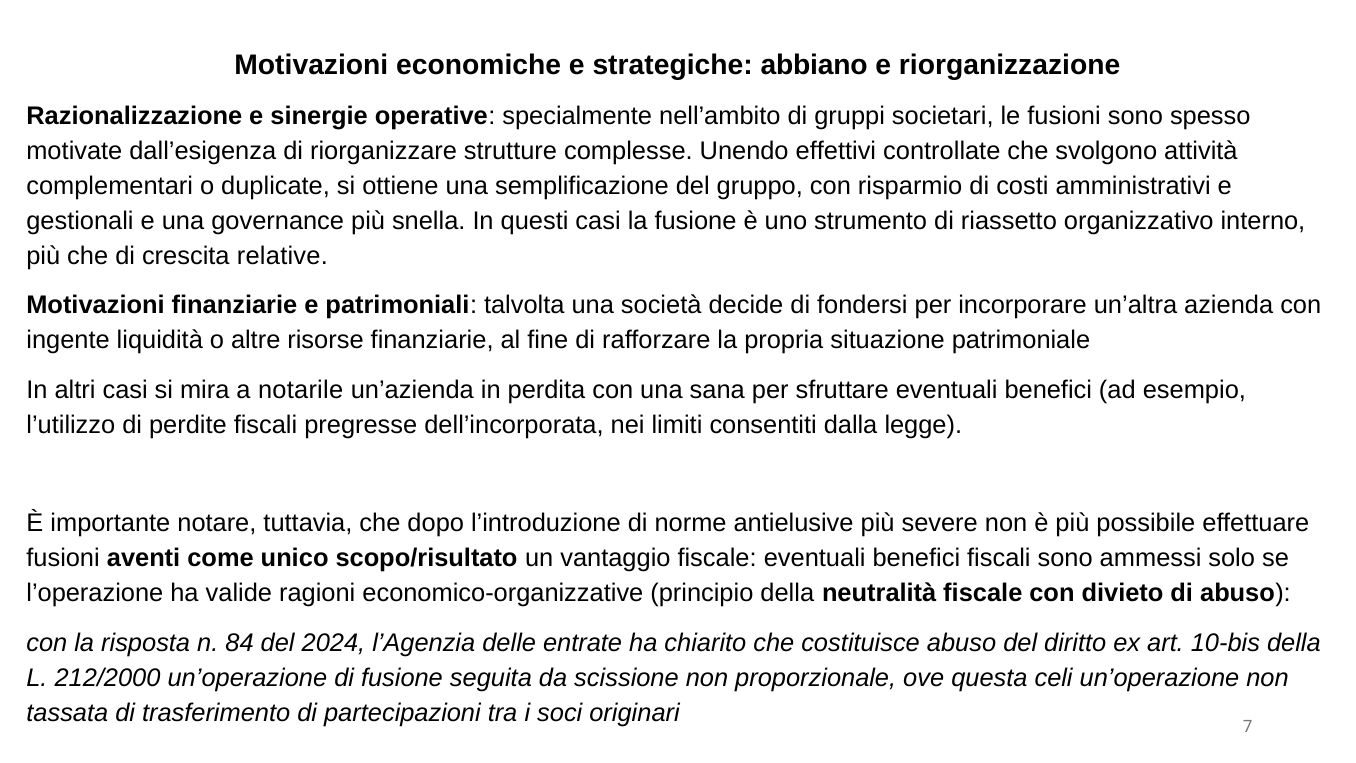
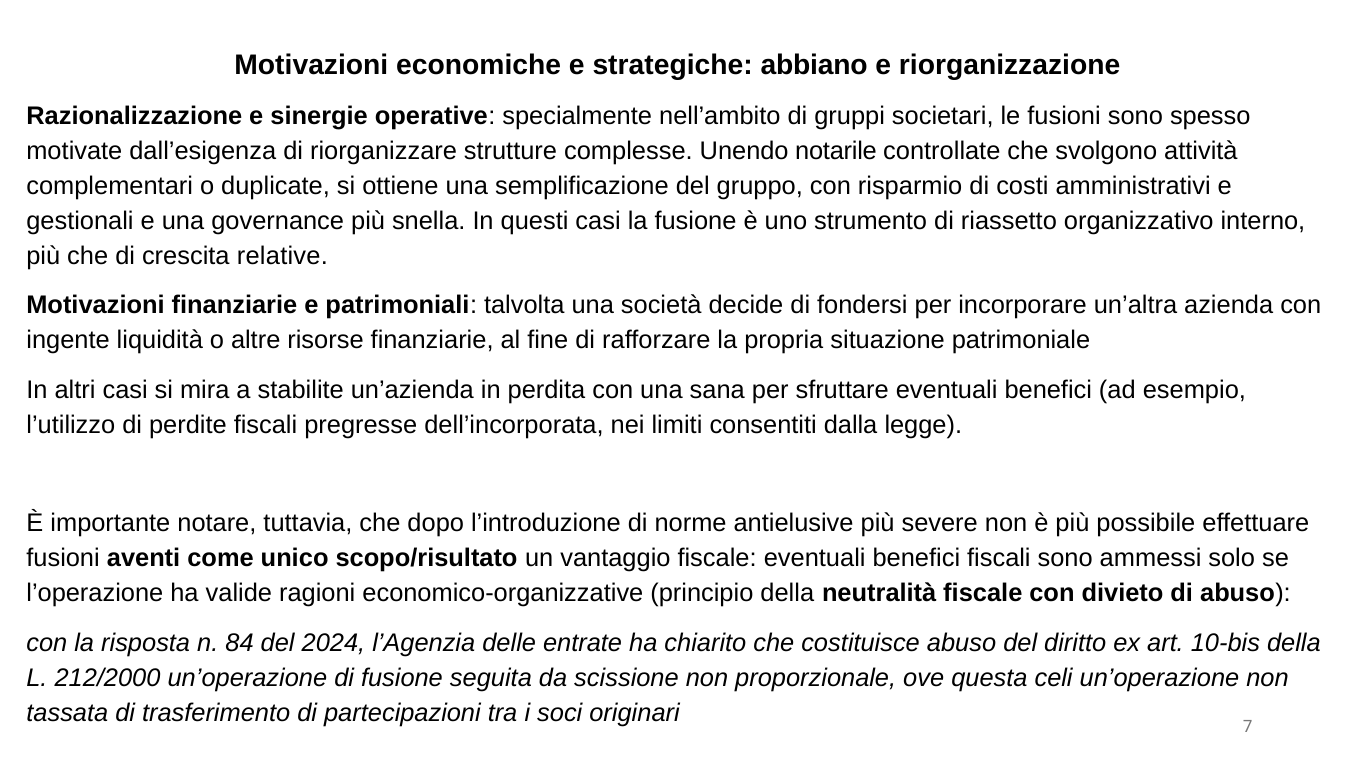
effettivi: effettivi -> notarile
notarile: notarile -> stabilite
